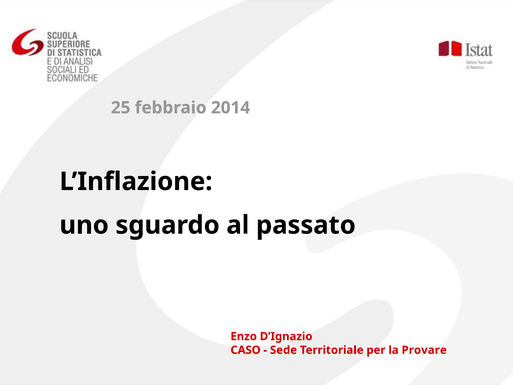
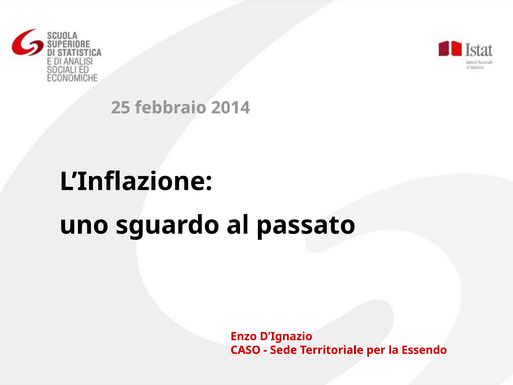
Provare: Provare -> Essendo
